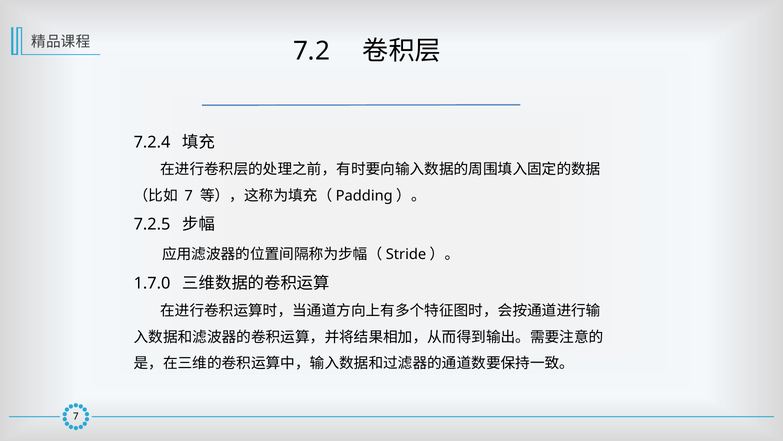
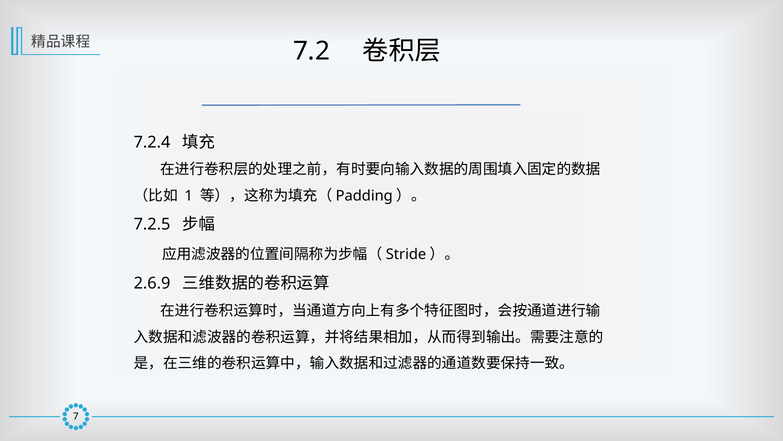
7 at (189, 196): 7 -> 1
1.7.0: 1.7.0 -> 2.6.9
